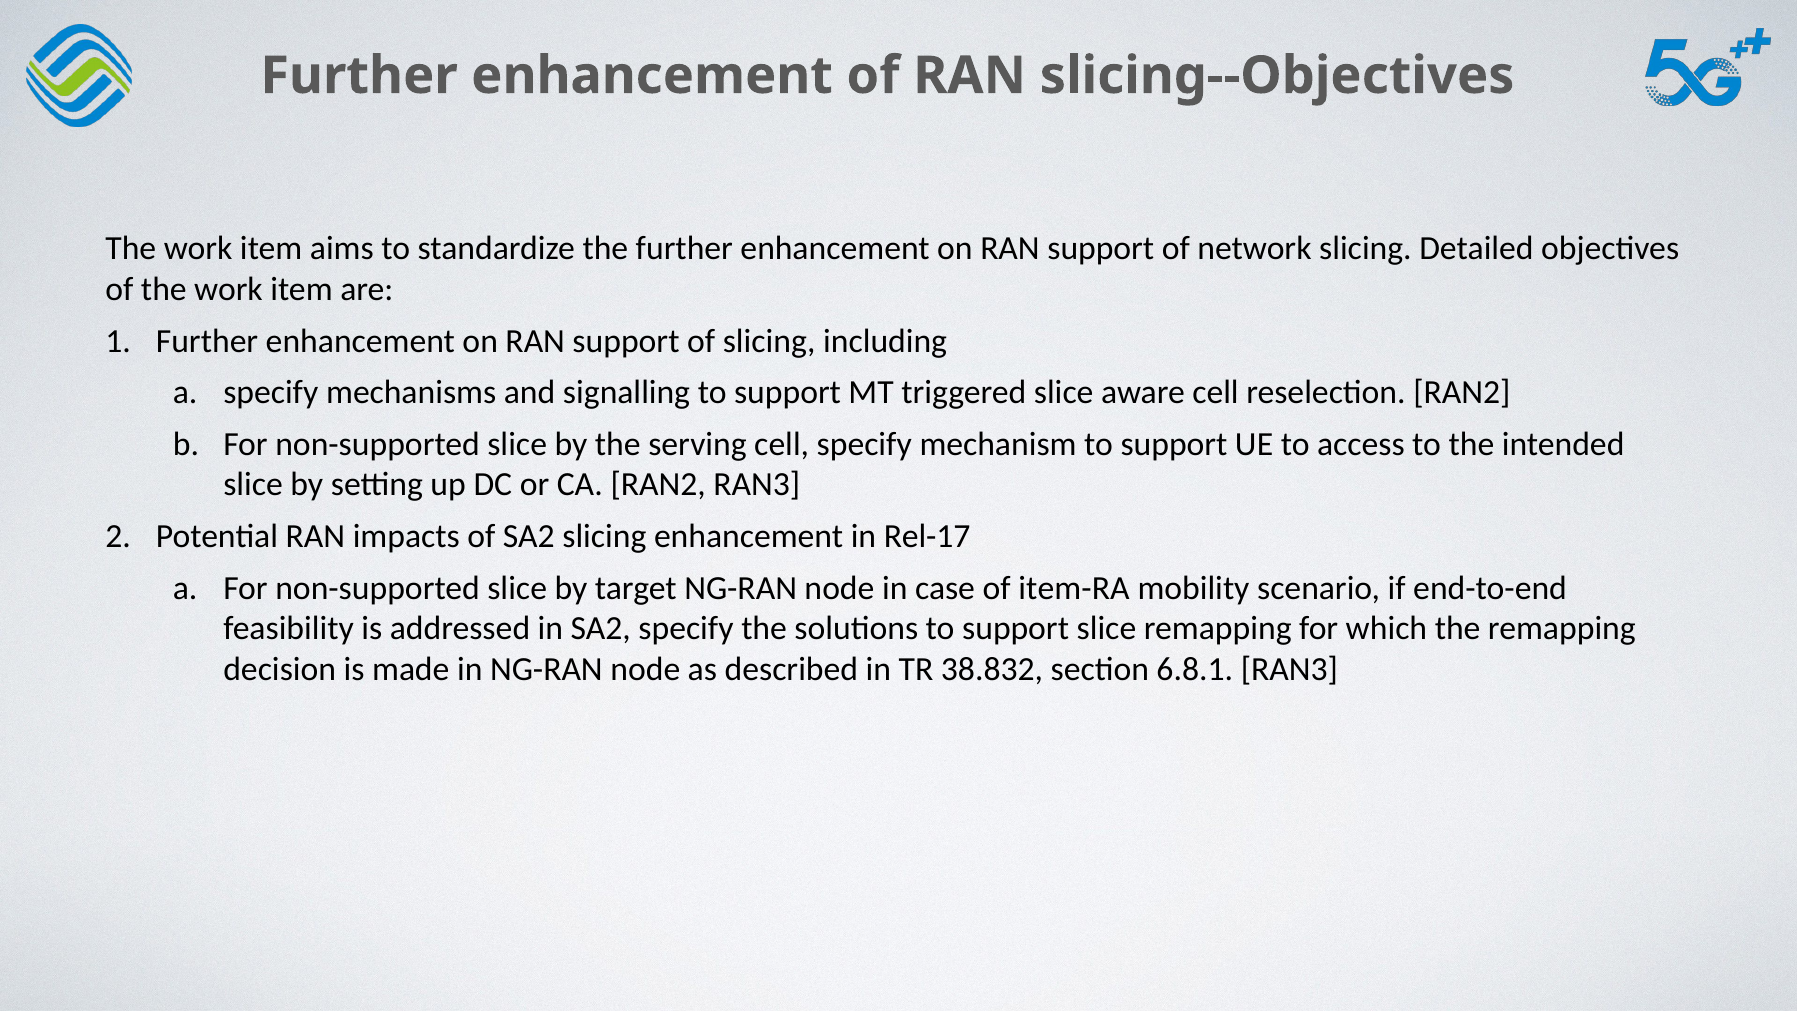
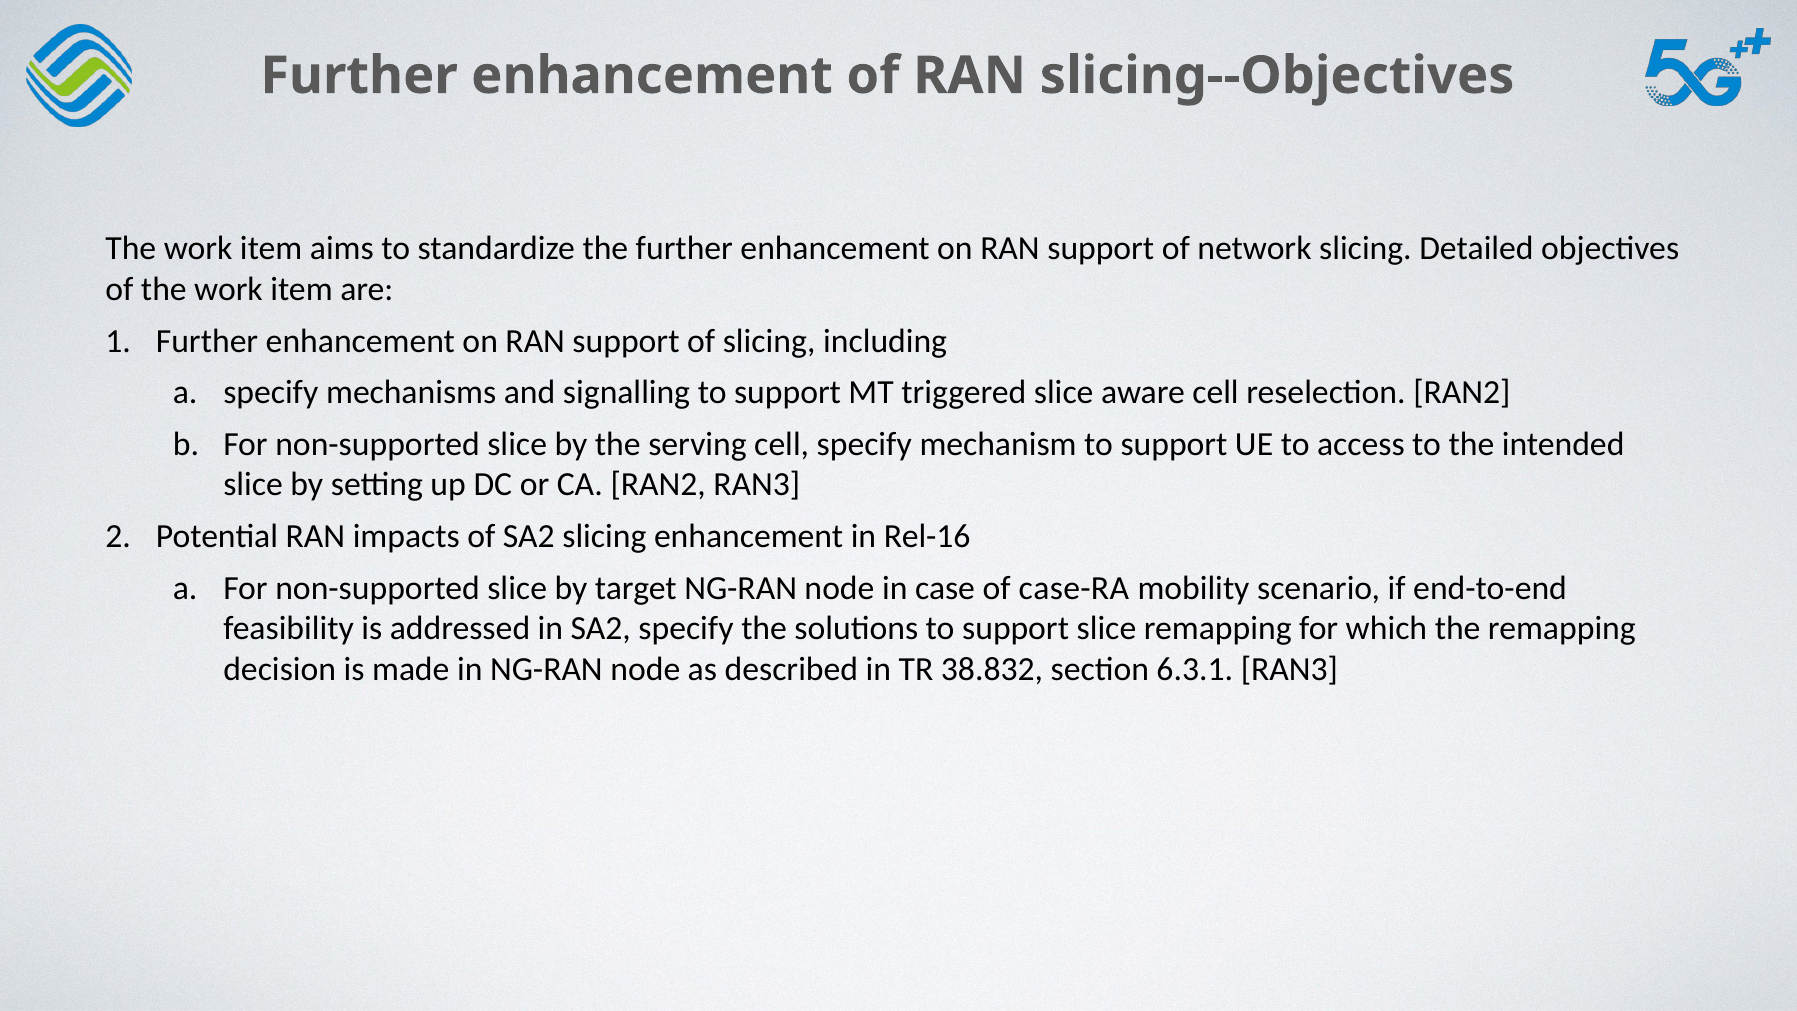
Rel-17: Rel-17 -> Rel-16
item-RA: item-RA -> case-RA
6.8.1: 6.8.1 -> 6.3.1
